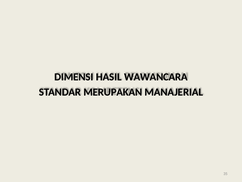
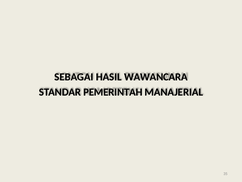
DIMENSI: DIMENSI -> SEBAGAI
MERUPAKAN: MERUPAKAN -> PEMERINTAH
